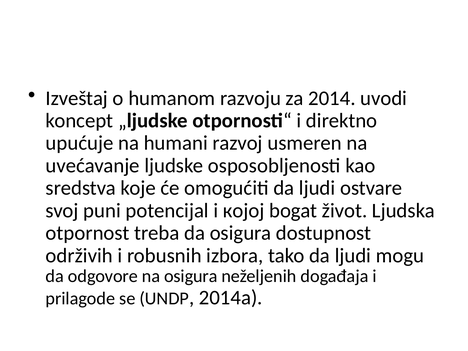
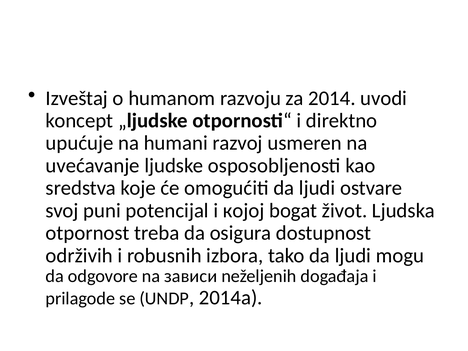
na osigura: osigura -> зависи
